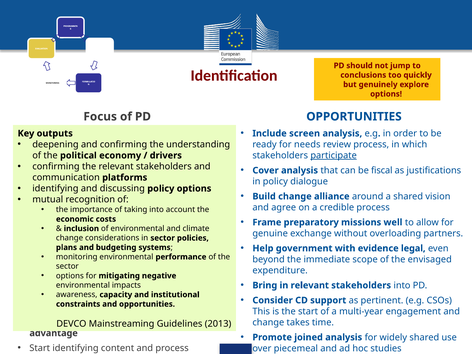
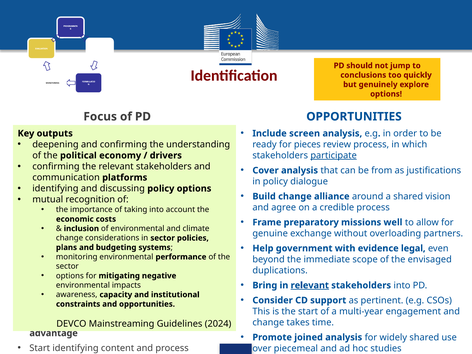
needs: needs -> pieces
fiscal: fiscal -> from
expenditure: expenditure -> duplications
relevant at (310, 285) underline: none -> present
2013: 2013 -> 2024
